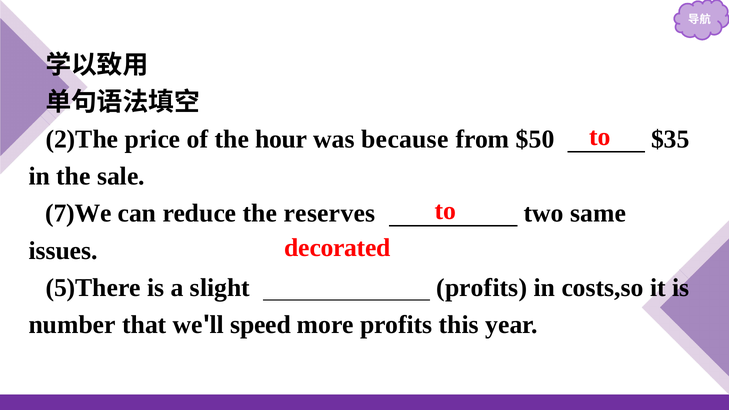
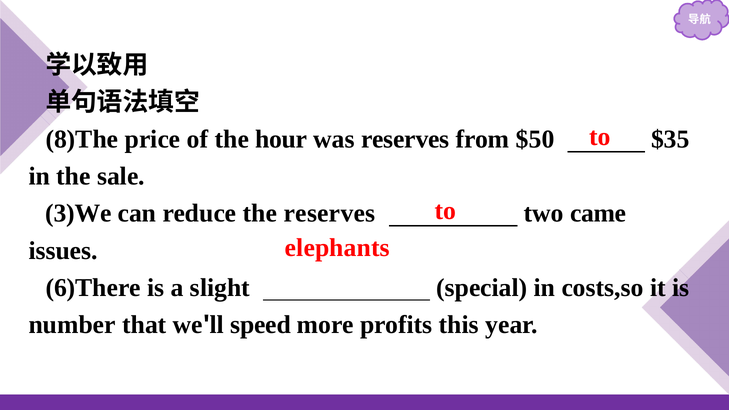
2)The: 2)The -> 8)The
was because: because -> reserves
7)We: 7)We -> 3)We
same: same -> came
decorated: decorated -> elephants
5)There: 5)There -> 6)There
slight profits: profits -> special
